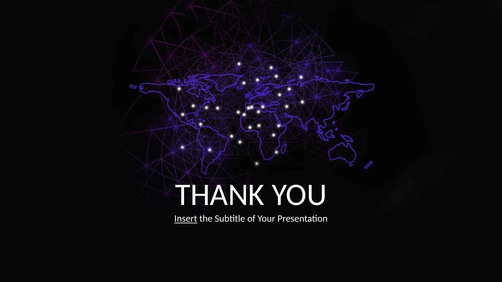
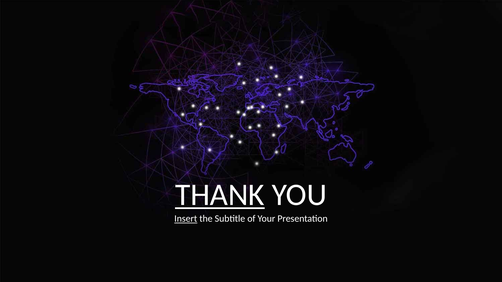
THANK underline: none -> present
